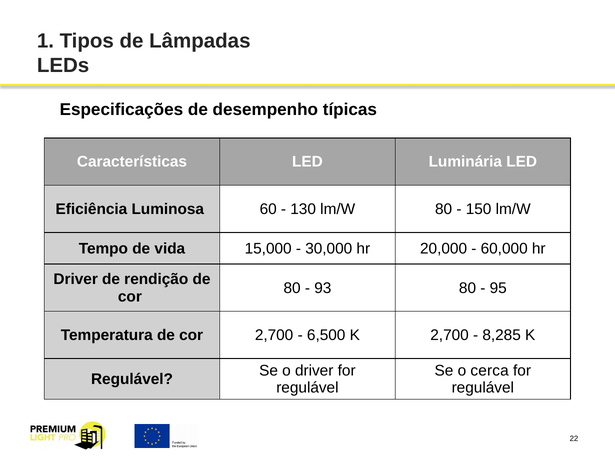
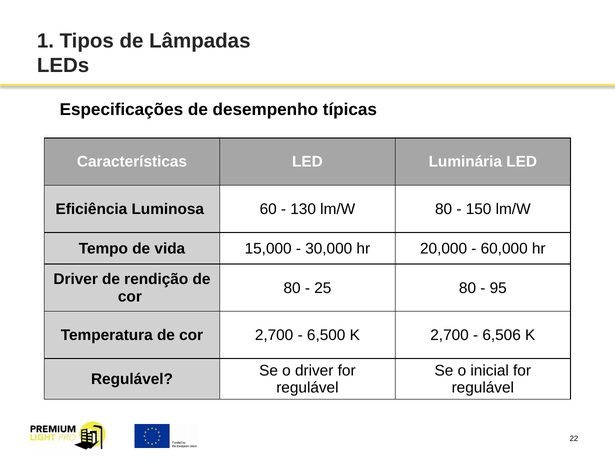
93: 93 -> 25
8,285: 8,285 -> 6,506
cerca: cerca -> inicial
